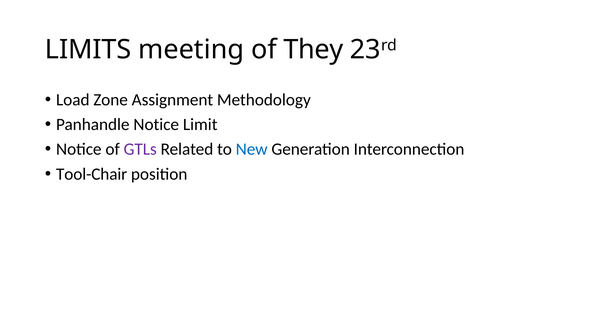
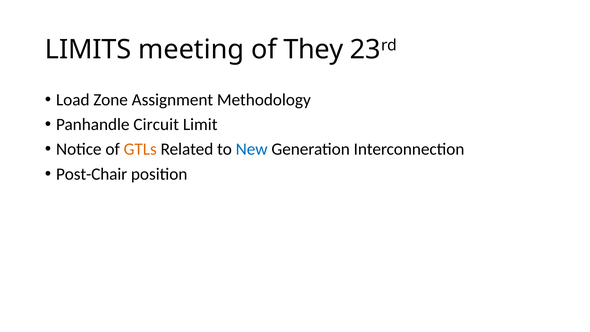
Panhandle Notice: Notice -> Circuit
GTLs colour: purple -> orange
Tool-Chair: Tool-Chair -> Post-Chair
